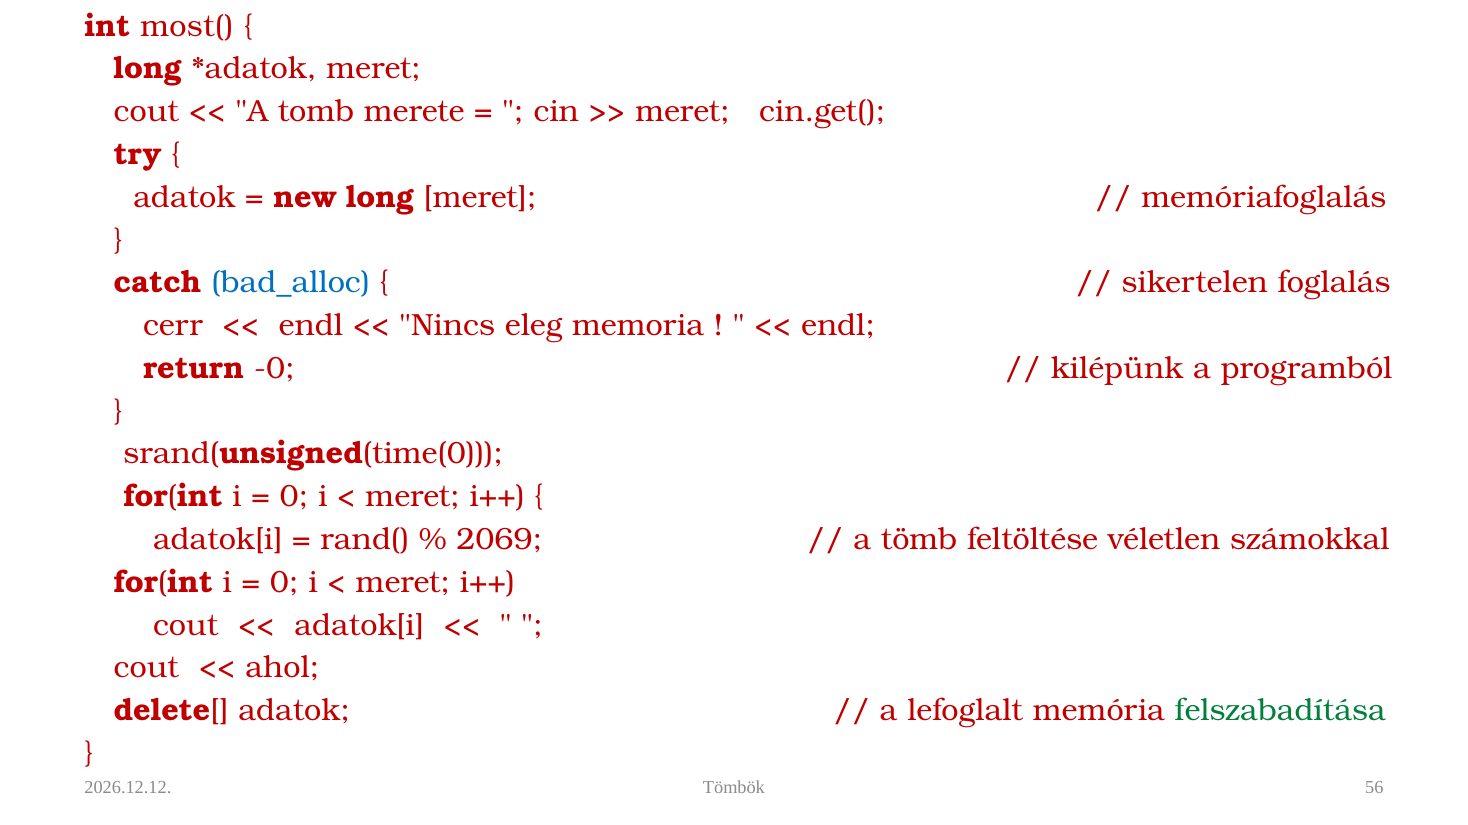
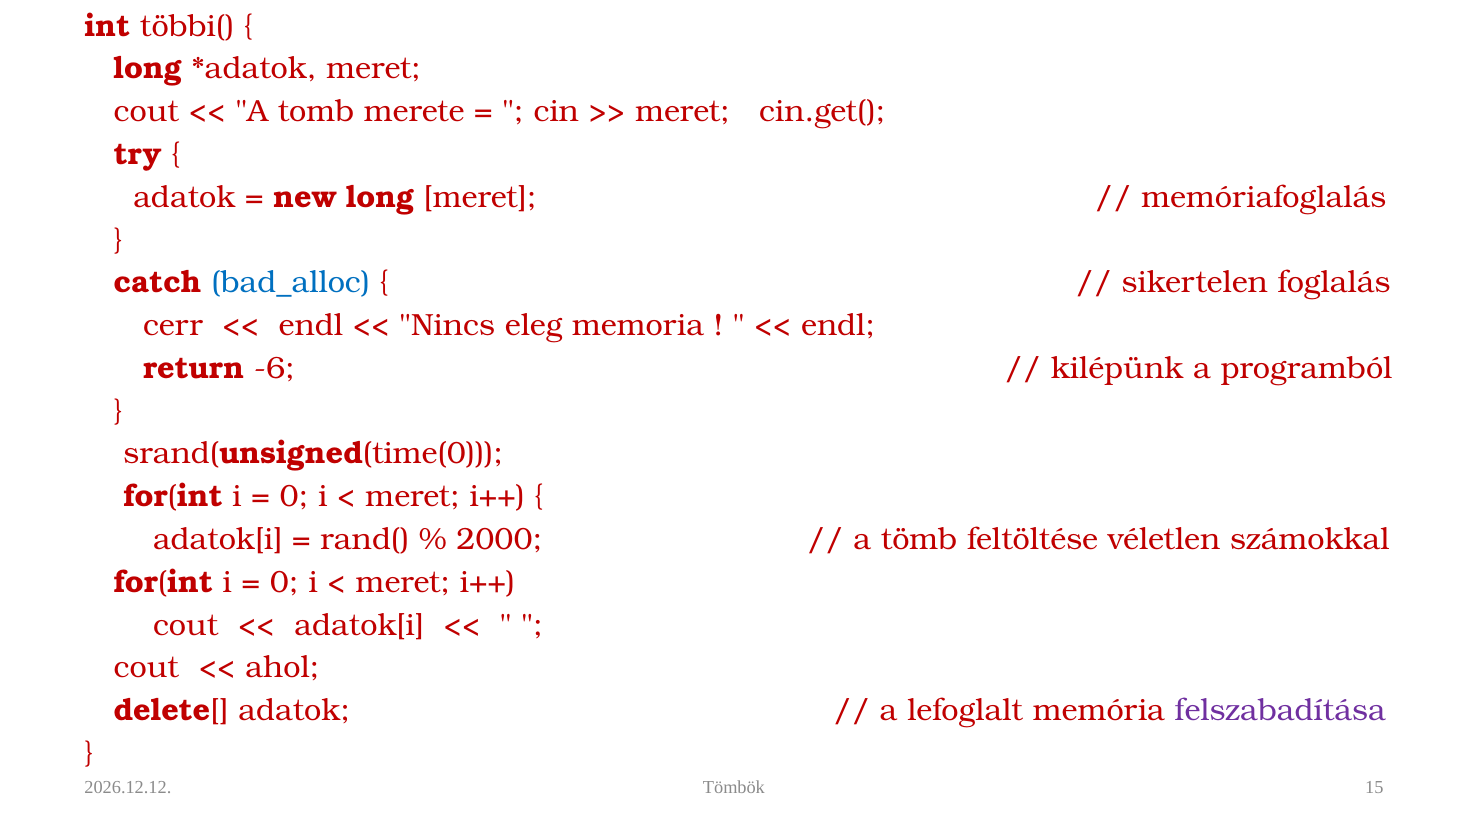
most(: most( -> többi(
-0: -0 -> -6
2069: 2069 -> 2000
felszabadítása colour: green -> purple
56: 56 -> 15
